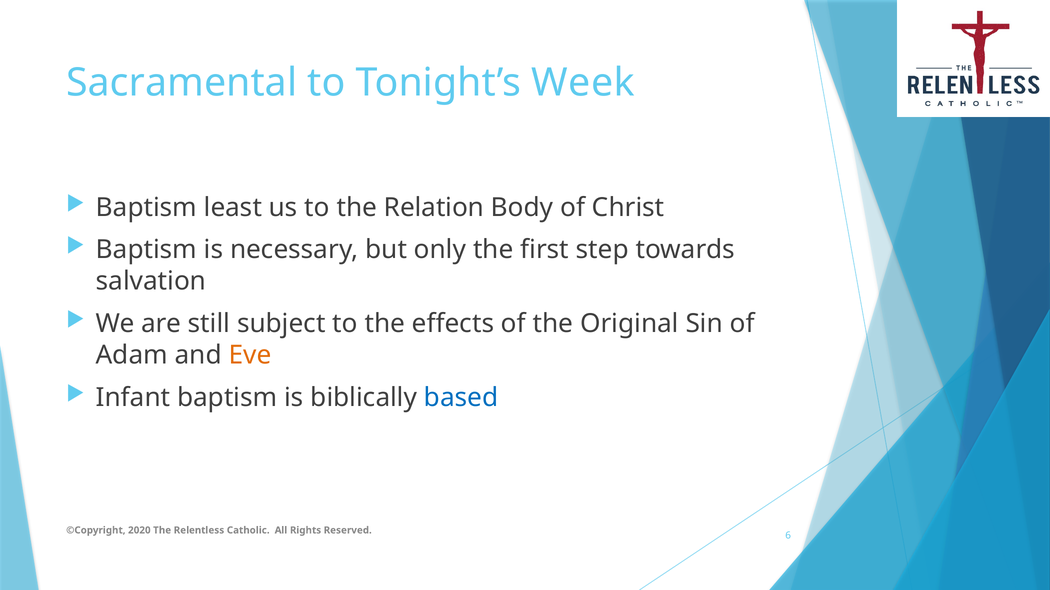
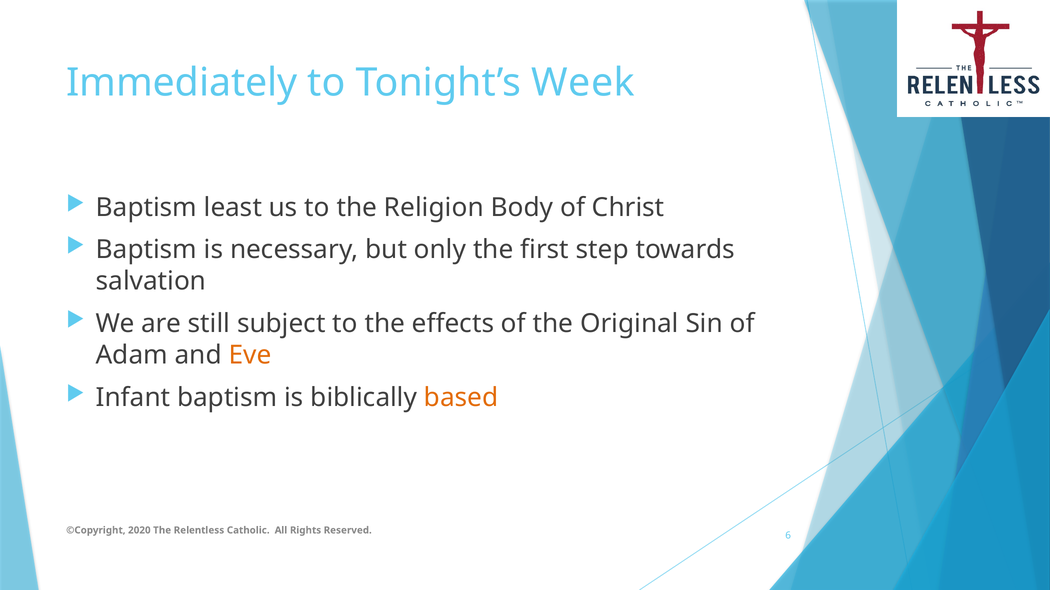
Sacramental: Sacramental -> Immediately
Relation: Relation -> Religion
based colour: blue -> orange
